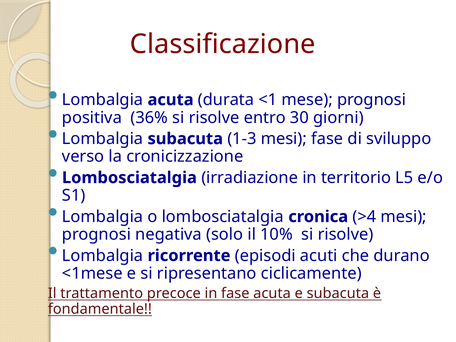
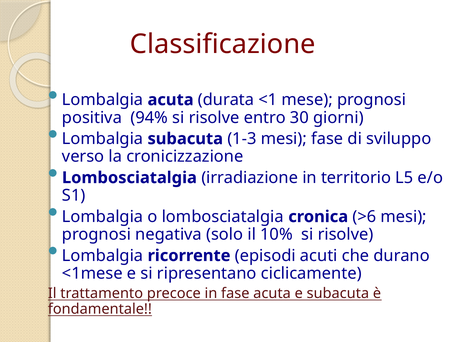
36%: 36% -> 94%
>4: >4 -> >6
